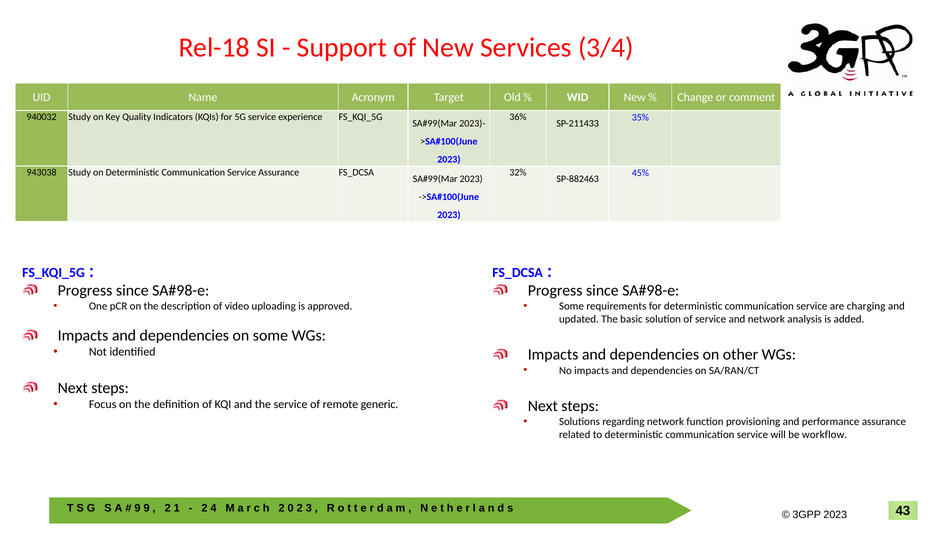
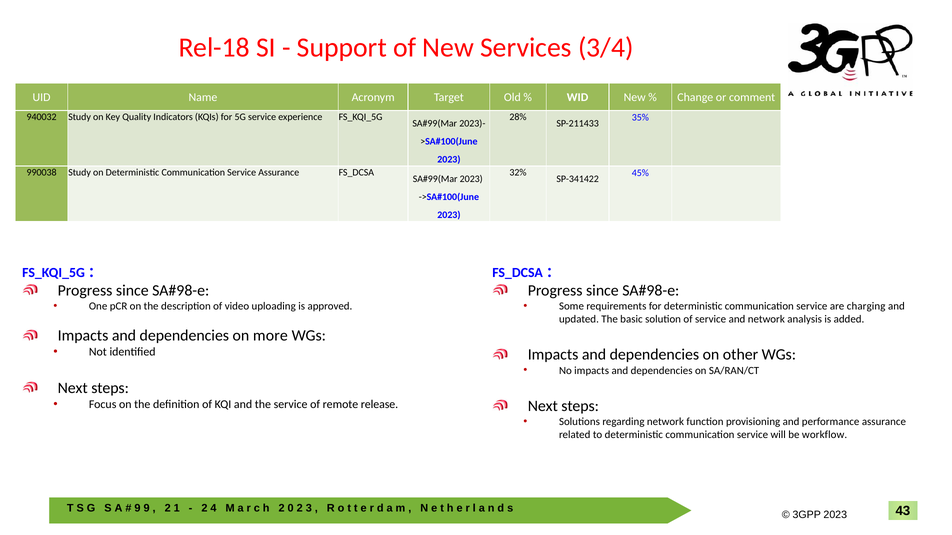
36%: 36% -> 28%
943038: 943038 -> 990038
SP-882463: SP-882463 -> SP-341422
on some: some -> more
generic: generic -> release
